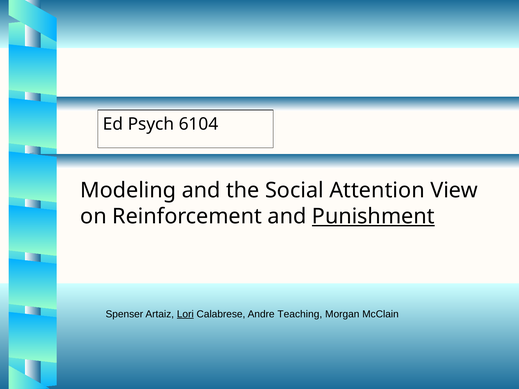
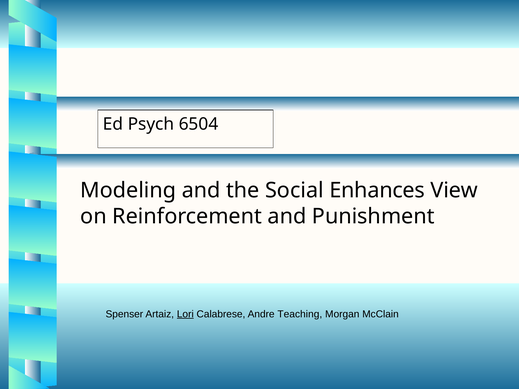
6104: 6104 -> 6504
Attention: Attention -> Enhances
Punishment underline: present -> none
